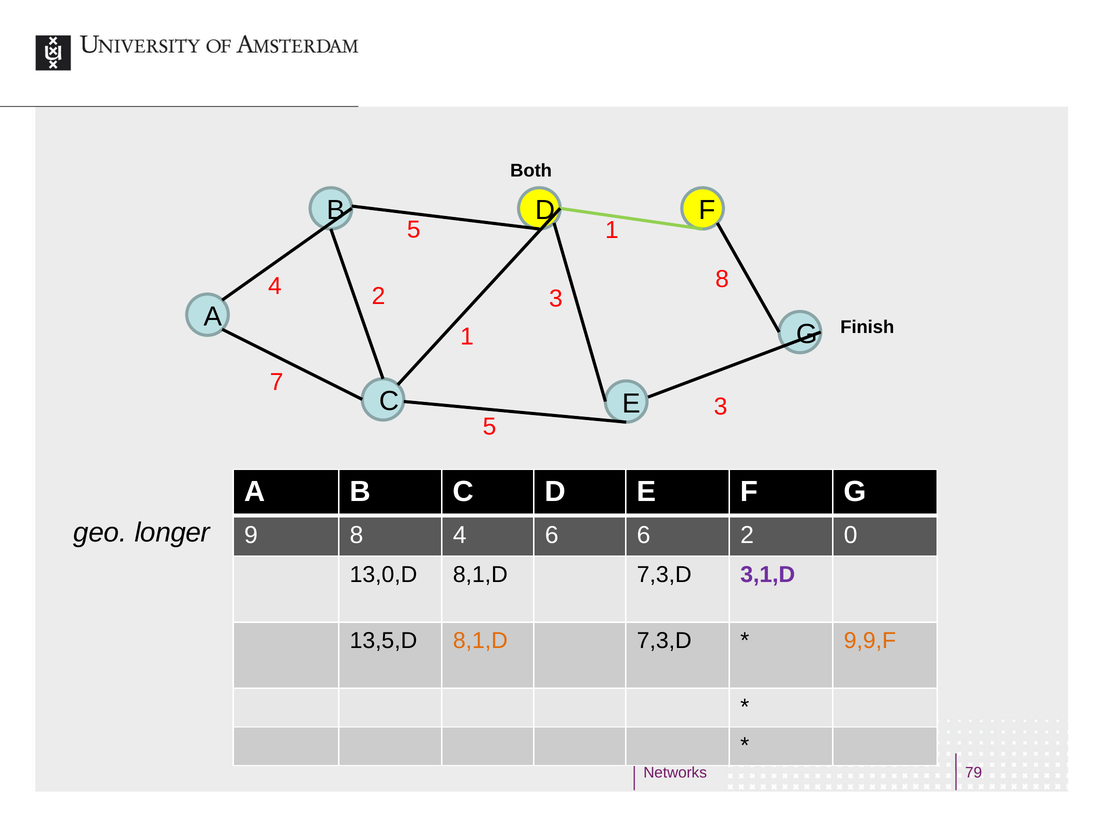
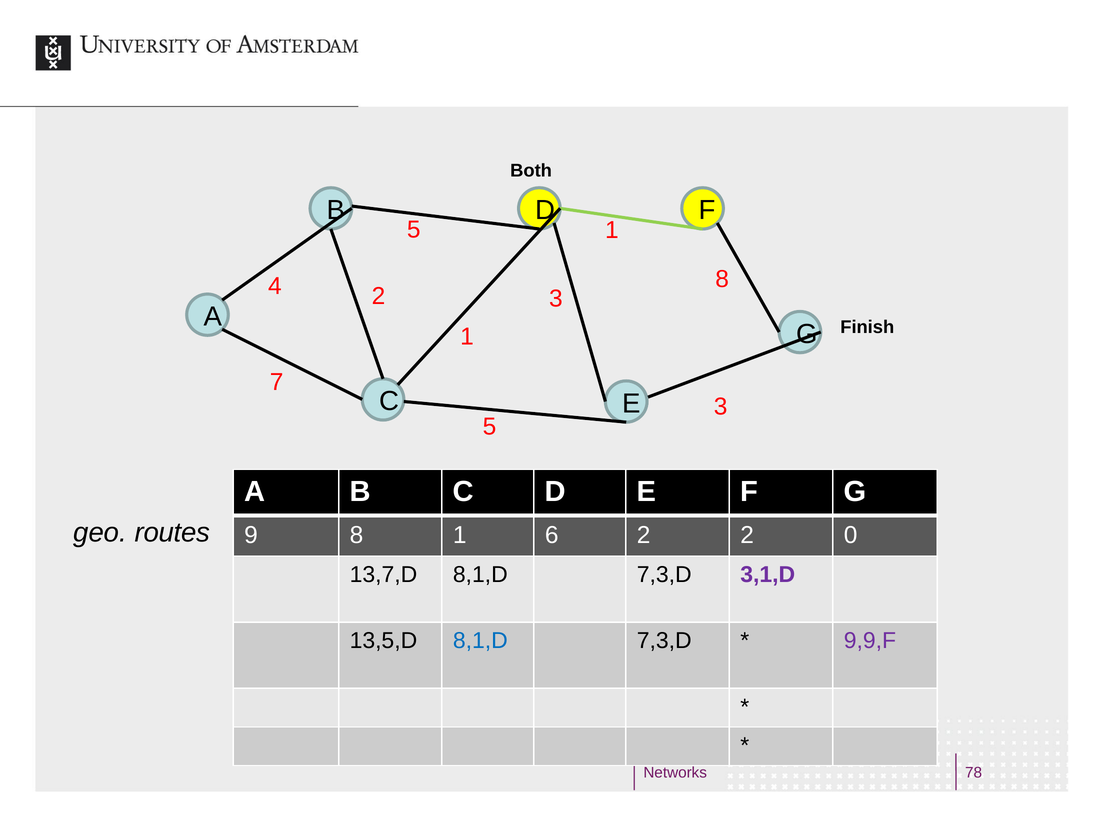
longer: longer -> routes
9 8 4: 4 -> 1
6 6: 6 -> 2
13,0,D: 13,0,D -> 13,7,D
8,1,D at (480, 641) colour: orange -> blue
9,9,F colour: orange -> purple
79: 79 -> 78
